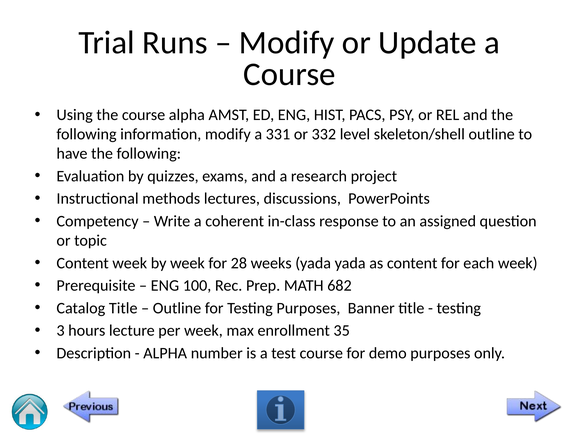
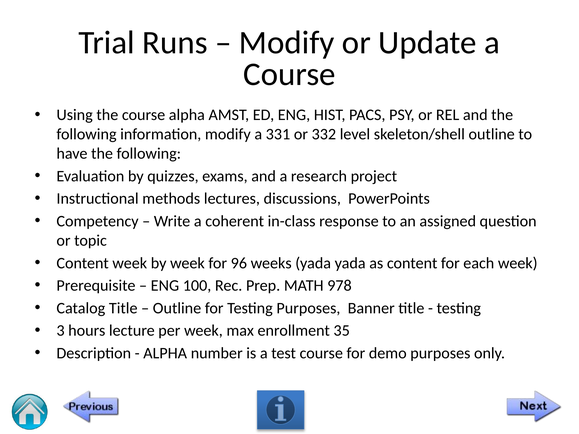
28: 28 -> 96
682: 682 -> 978
